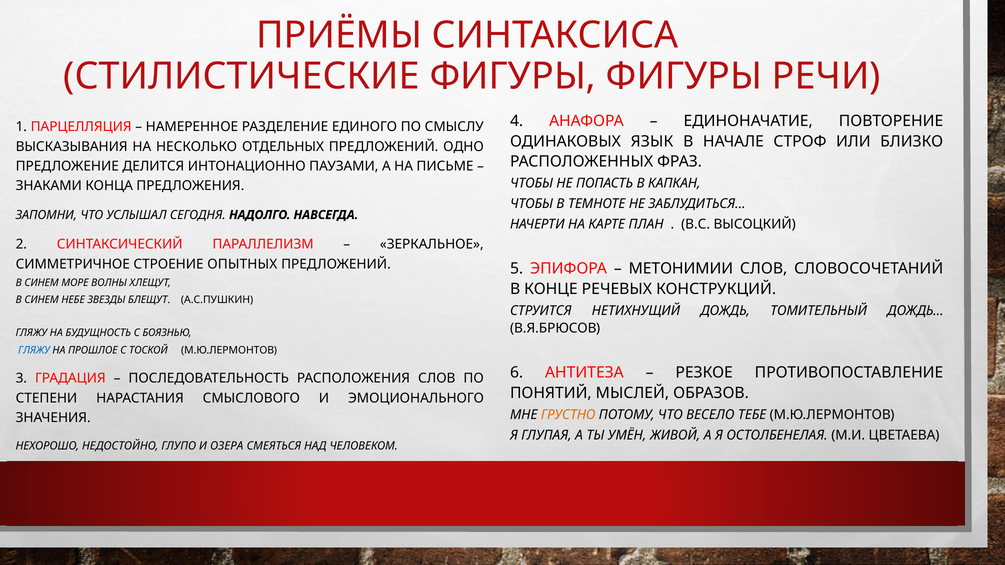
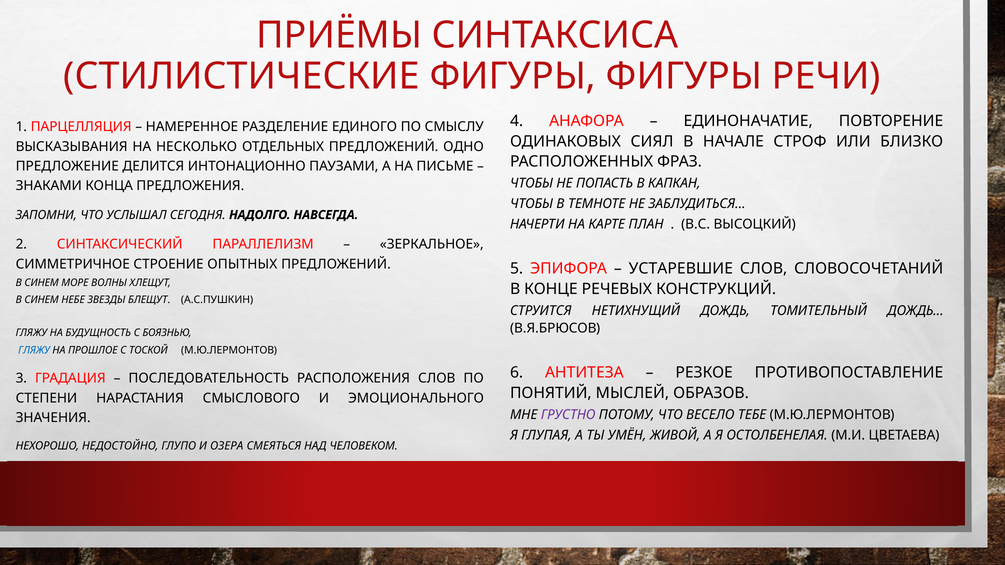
ЯЗЫК: ЯЗЫК -> СИЯЛ
МЕТОНИМИИ: МЕТОНИМИИ -> УСТАРЕВШИЕ
ГРУСТНО colour: orange -> purple
